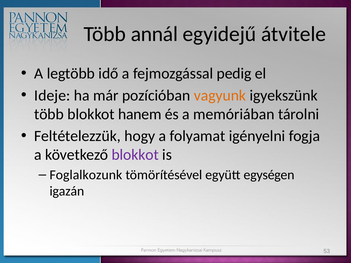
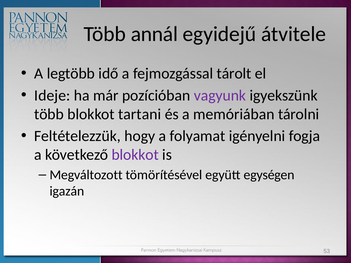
pedig: pedig -> tárolt
vagyunk colour: orange -> purple
hanem: hanem -> tartani
Foglalkozunk: Foglalkozunk -> Megváltozott
